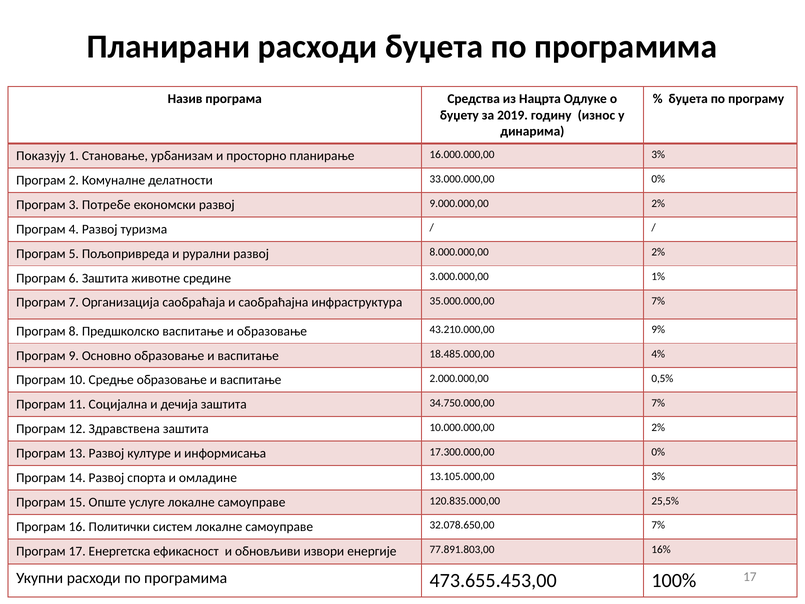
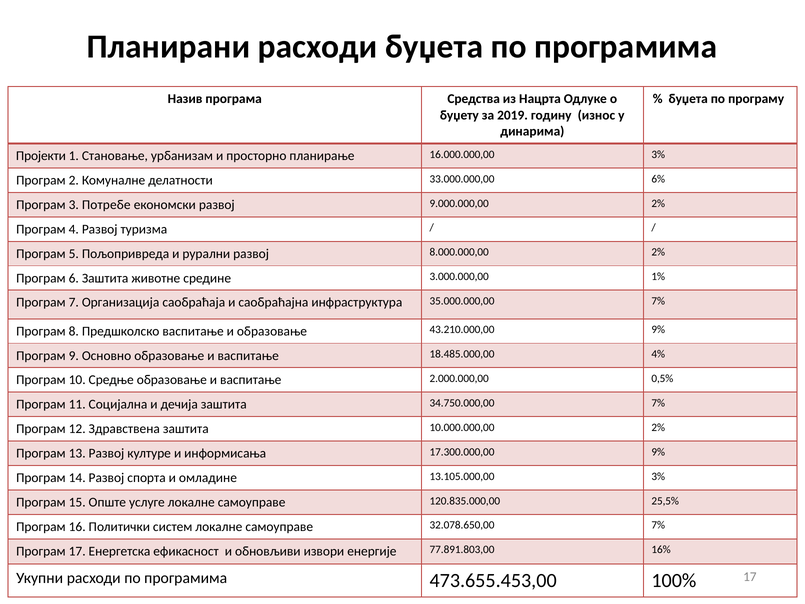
Показују: Показују -> Пројекти
33.000.000,00 0%: 0% -> 6%
17.300.000,00 0%: 0% -> 9%
